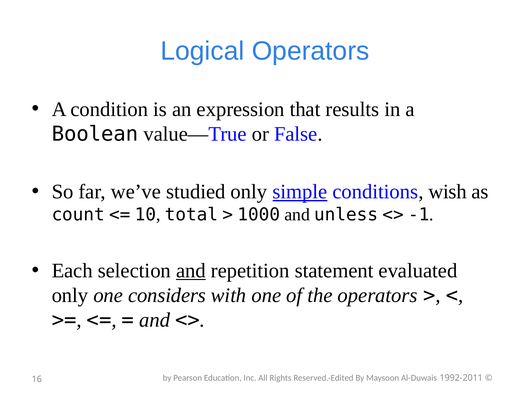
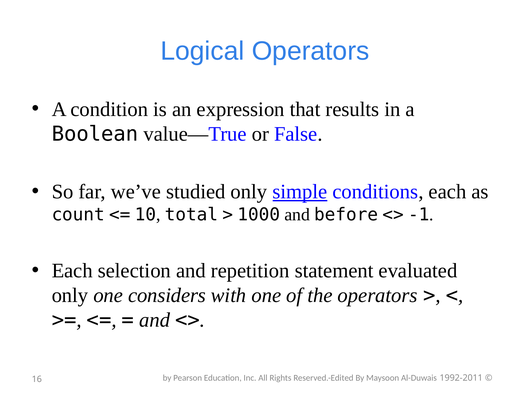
conditions wish: wish -> each
unless: unless -> before
and at (191, 270) underline: present -> none
